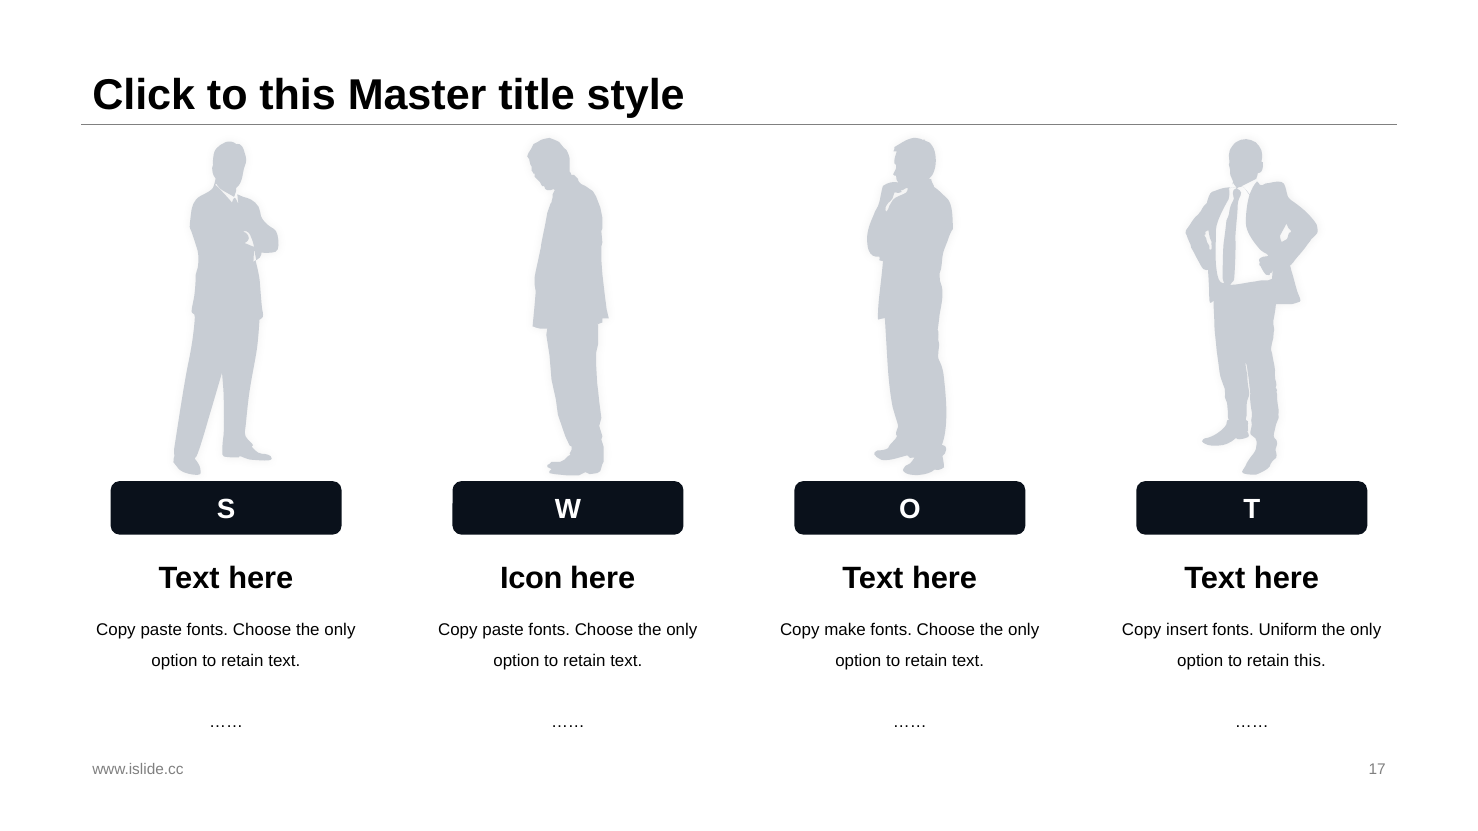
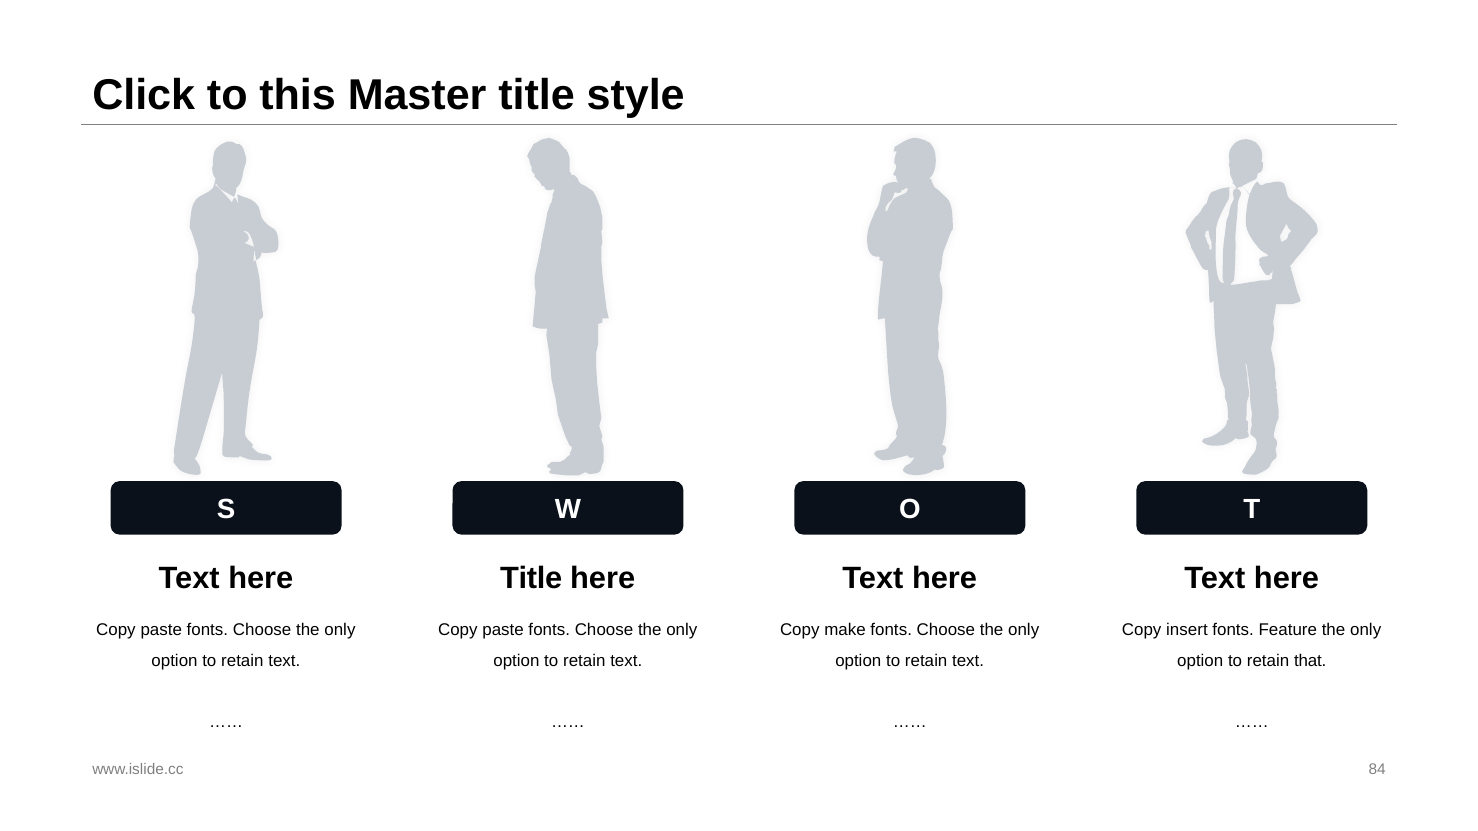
Icon at (531, 578): Icon -> Title
Uniform: Uniform -> Feature
retain this: this -> that
17: 17 -> 84
